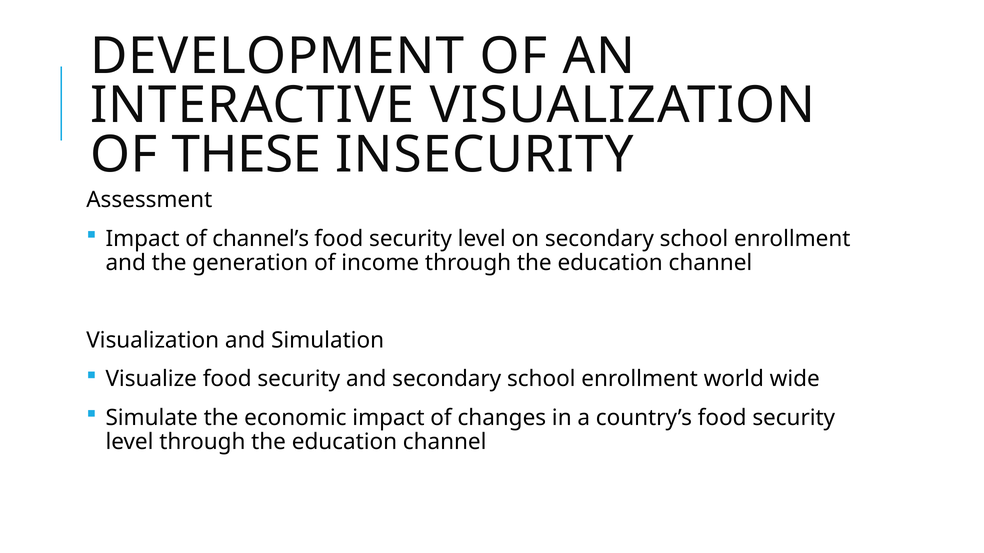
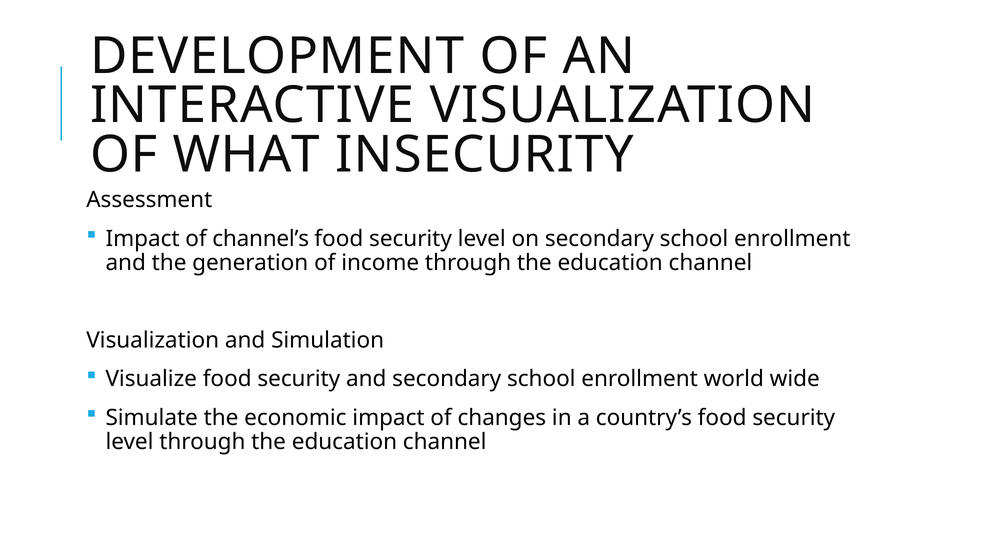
THESE: THESE -> WHAT
